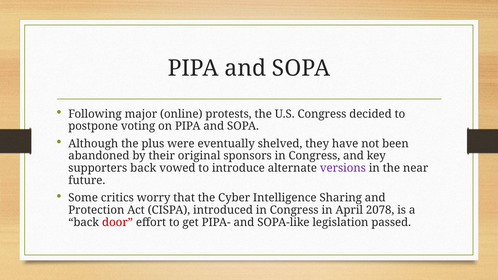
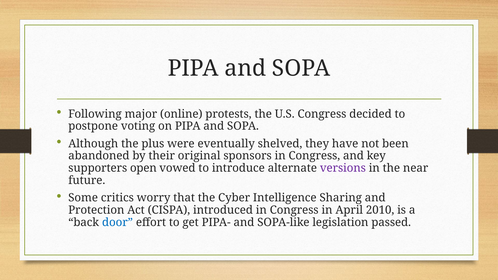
supporters back: back -> open
2078: 2078 -> 2010
door colour: red -> blue
